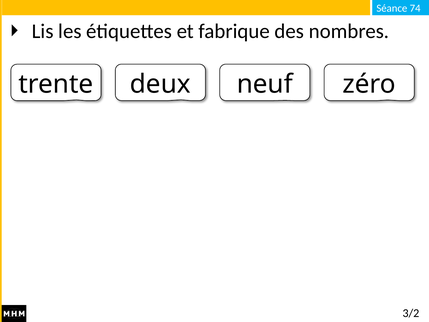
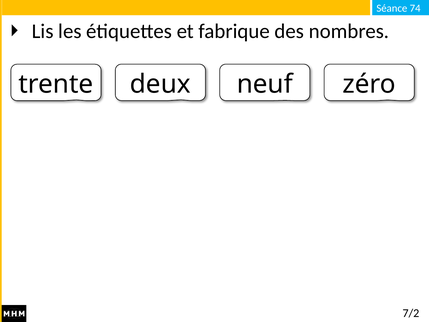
3/2: 3/2 -> 7/2
